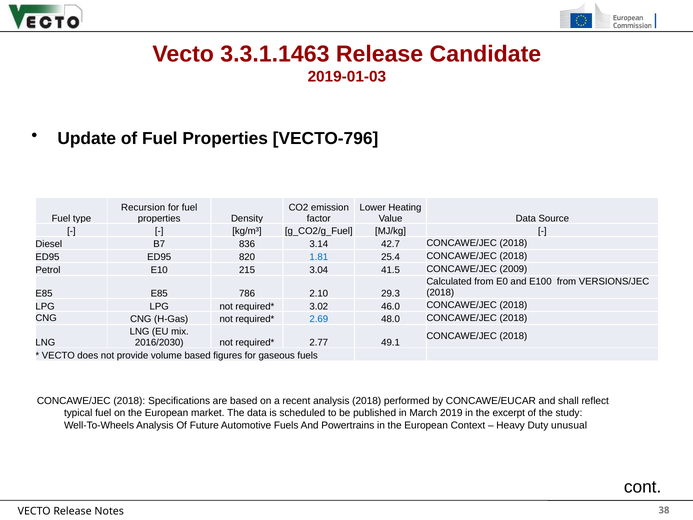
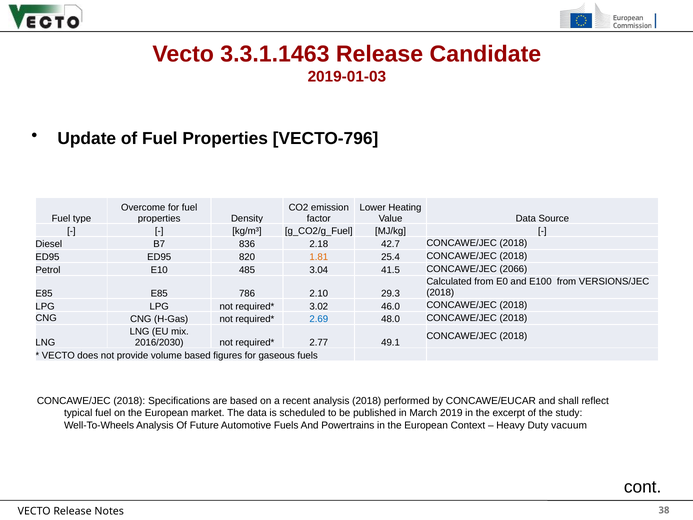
Recursion: Recursion -> Overcome
3.14: 3.14 -> 2.18
1.81 colour: blue -> orange
215: 215 -> 485
2009: 2009 -> 2066
unusual: unusual -> vacuum
